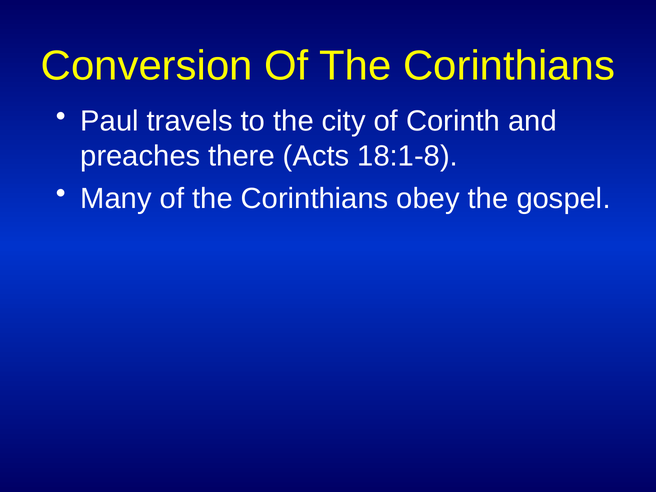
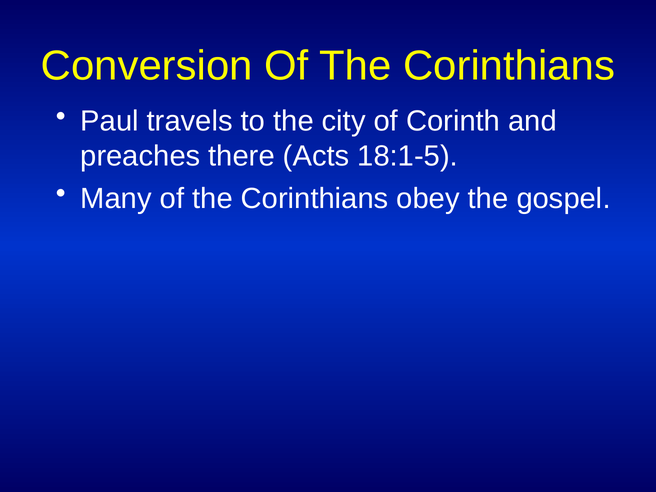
18:1-8: 18:1-8 -> 18:1-5
